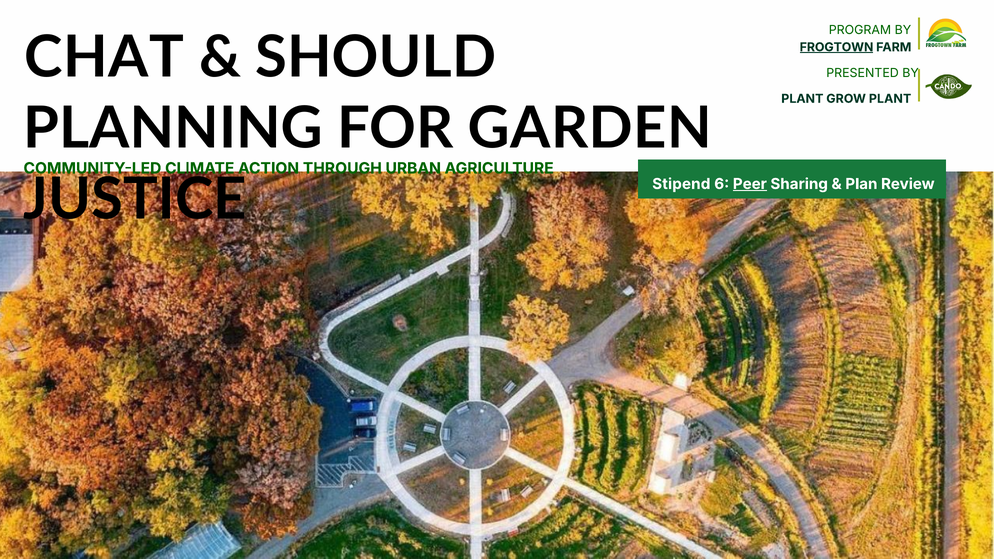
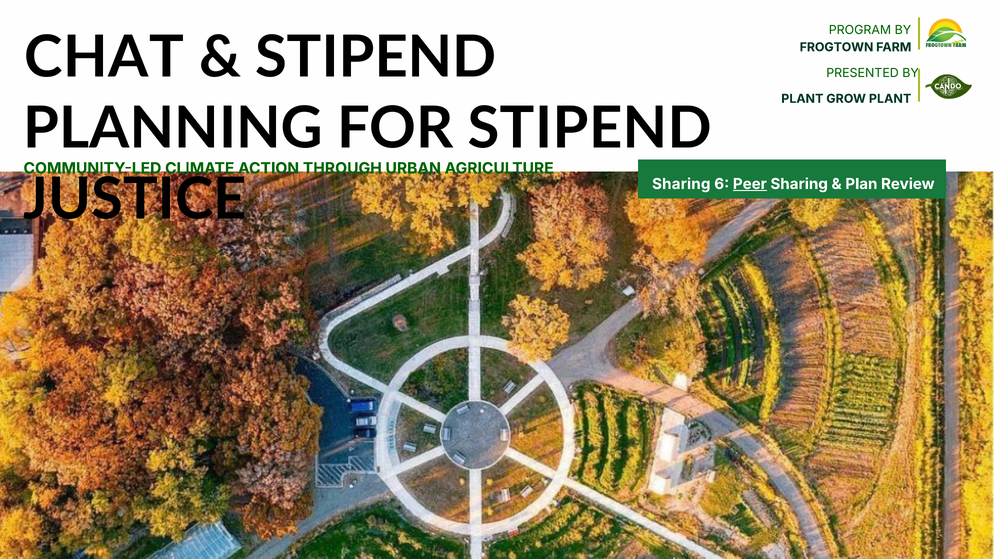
SHOULD at (376, 58): SHOULD -> STIPEND
FROGTOWN underline: present -> none
FOR GARDEN: GARDEN -> STIPEND
JUSTICE Stipend: Stipend -> Sharing
